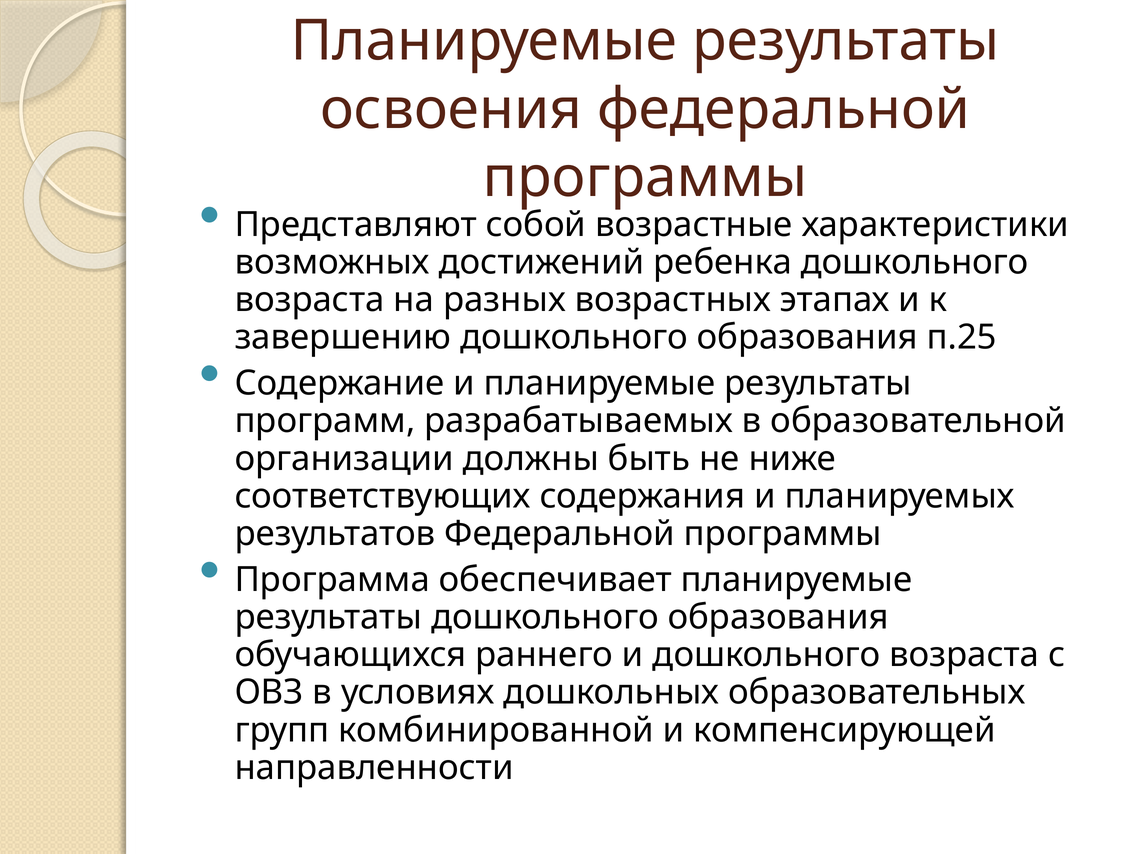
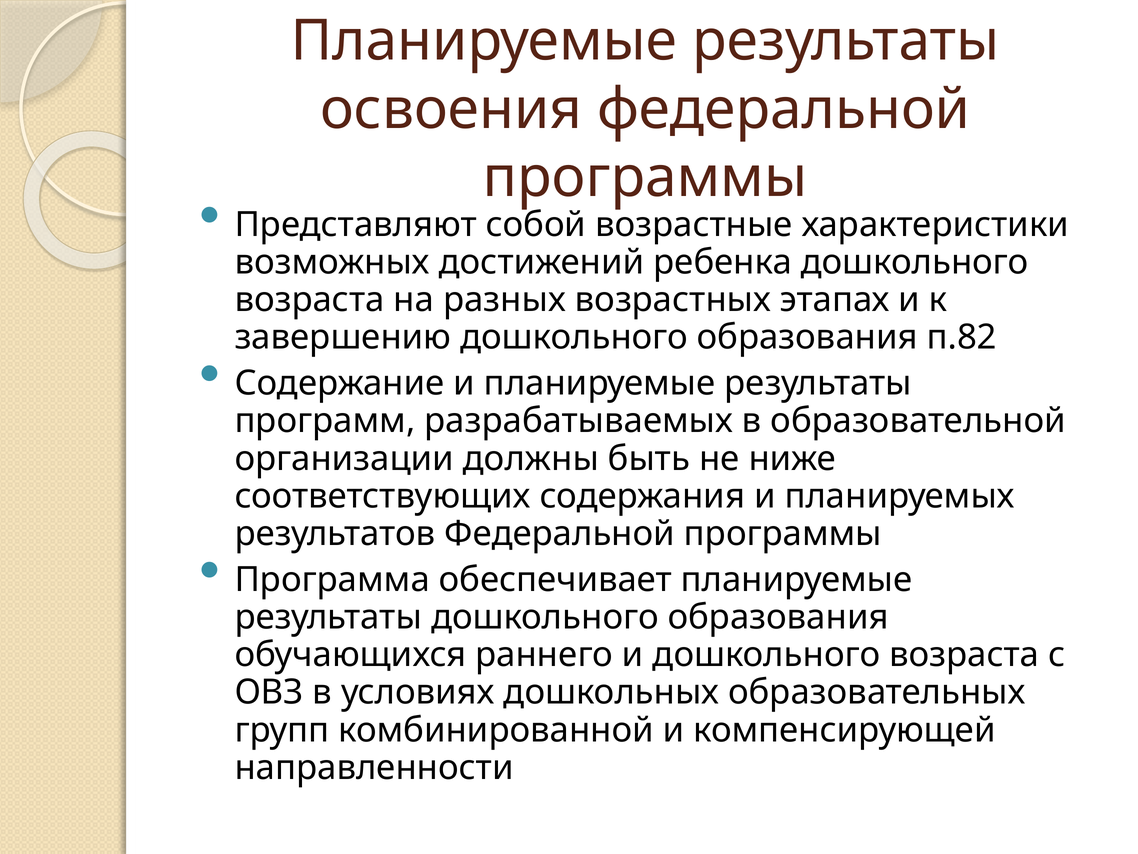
п.25: п.25 -> п.82
